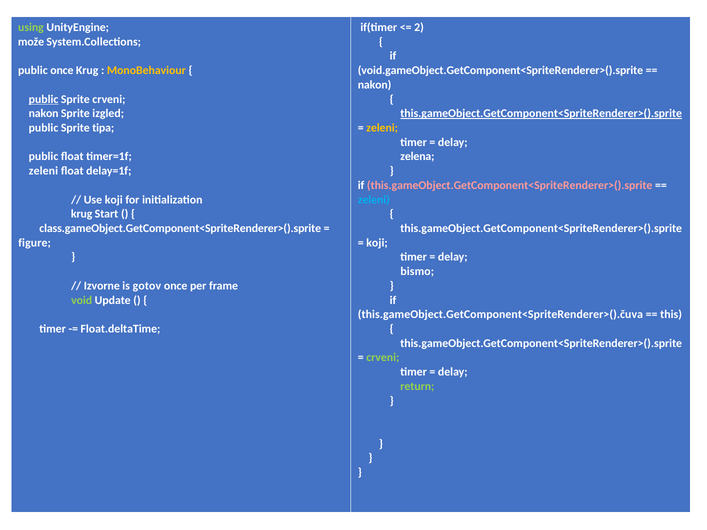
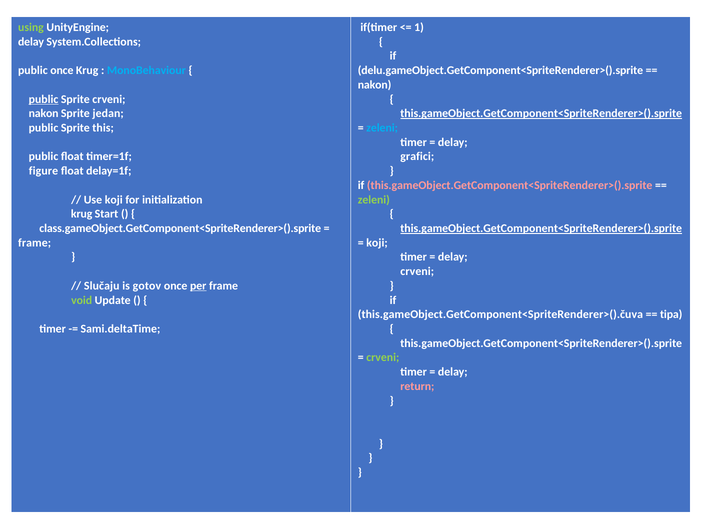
2: 2 -> 1
može at (31, 42): može -> delay
MonoBehaviour colour: yellow -> light blue
void.gameObject.GetComponent<SpriteRenderer>().sprite: void.gameObject.GetComponent<SpriteRenderer>().sprite -> delu.gameObject.GetComponent<SpriteRenderer>().sprite
izgled: izgled -> jedan
tipa: tipa -> this
zeleni at (382, 128) colour: yellow -> light blue
zelena: zelena -> grafici
zeleni at (43, 171): zeleni -> figure
zeleni at (374, 200) colour: light blue -> light green
this.gameObject.GetComponent<SpriteRenderer>().sprite at (541, 228) underline: none -> present
figure at (35, 243): figure -> frame
bismo at (417, 272): bismo -> crveni
Izvorne: Izvorne -> Slučaju
per underline: none -> present
this: this -> tipa
Float.deltaTime: Float.deltaTime -> Sami.deltaTime
return colour: light green -> pink
